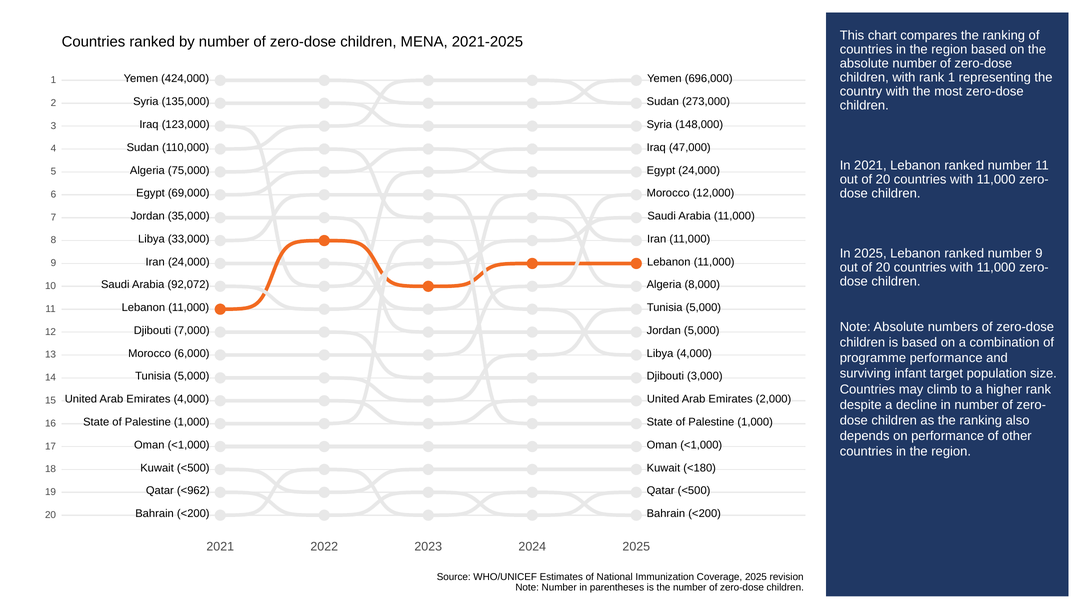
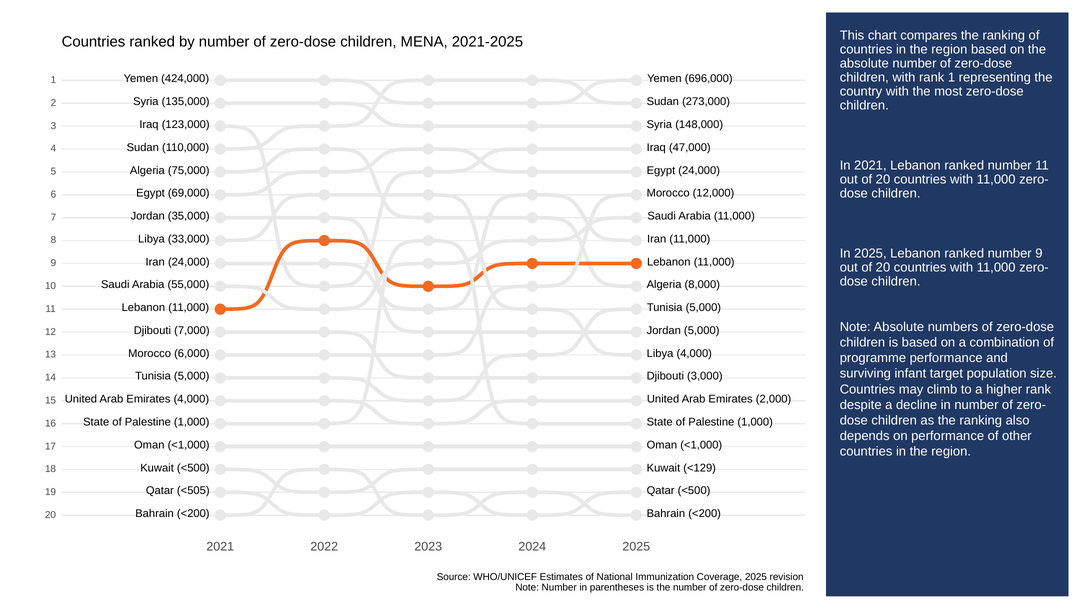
92,072: 92,072 -> 55,000
<180: <180 -> <129
<962: <962 -> <505
